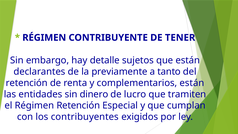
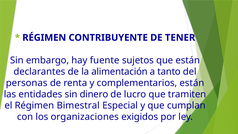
detalle: detalle -> fuente
previamente: previamente -> alimentación
retención at (27, 83): retención -> personas
Régimen Retención: Retención -> Bimestral
contribuyentes: contribuyentes -> organizaciones
